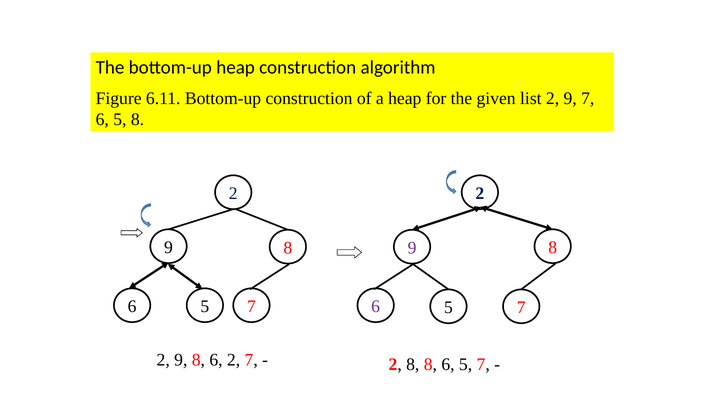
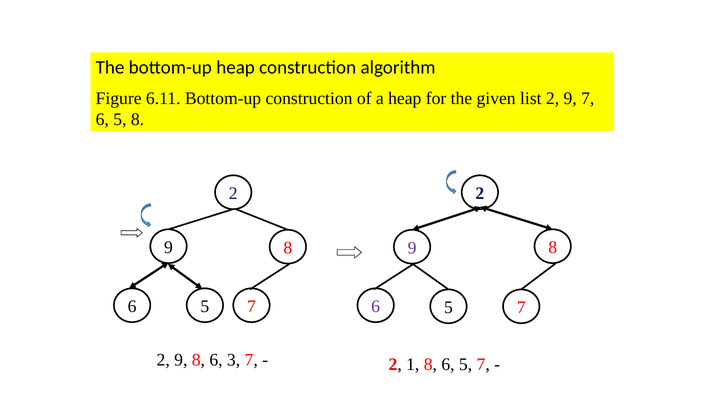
6 2: 2 -> 3
2 8: 8 -> 1
